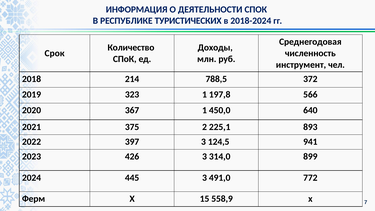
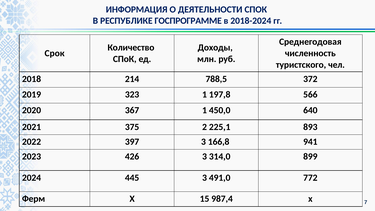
ТУРИСТИЧЕСКИХ: ТУРИСТИЧЕСКИХ -> ГОСПРОГРАММЕ
инструмент: инструмент -> туристского
124,5: 124,5 -> 166,8
558,9: 558,9 -> 987,4
